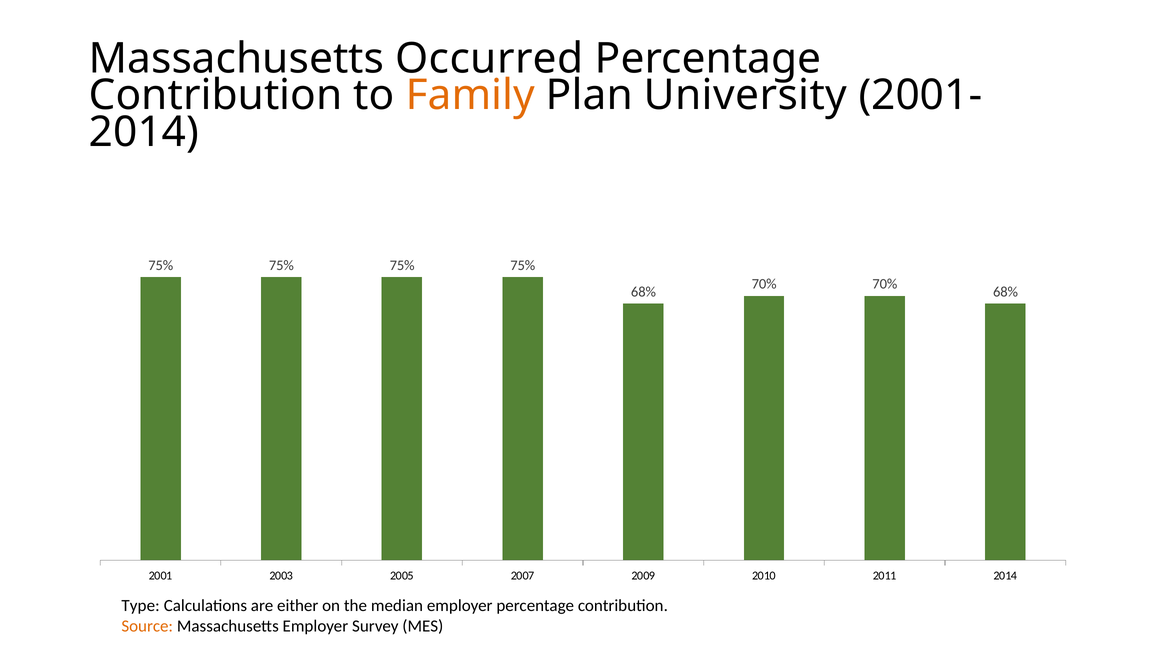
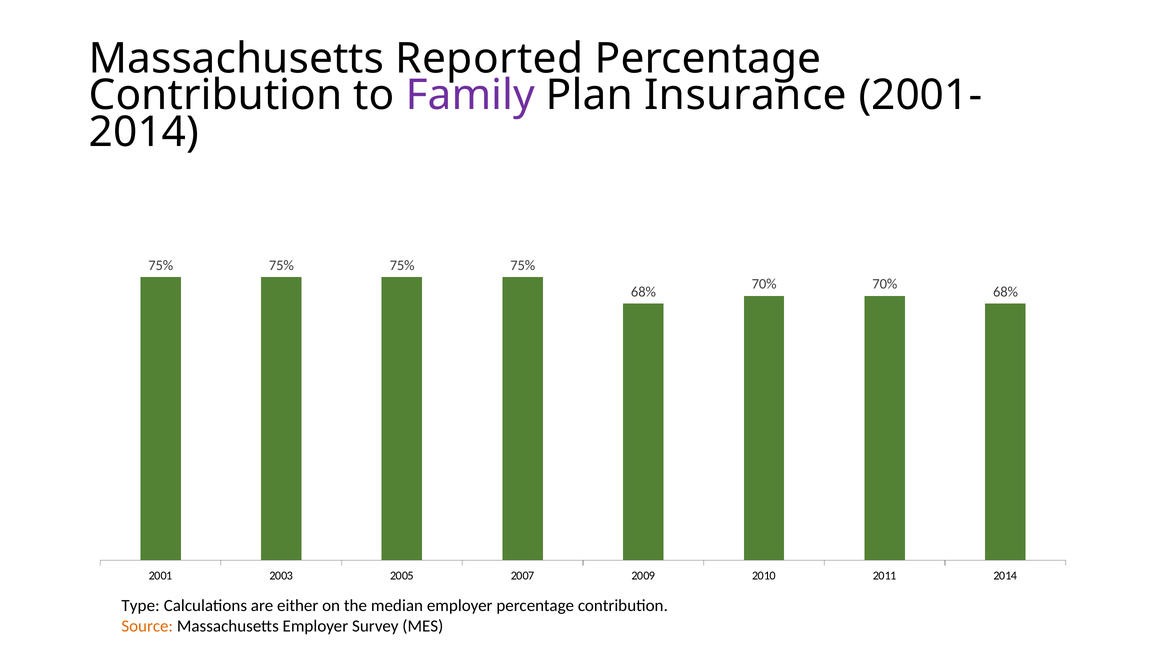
Occurred: Occurred -> Reported
Family colour: orange -> purple
University: University -> Insurance
